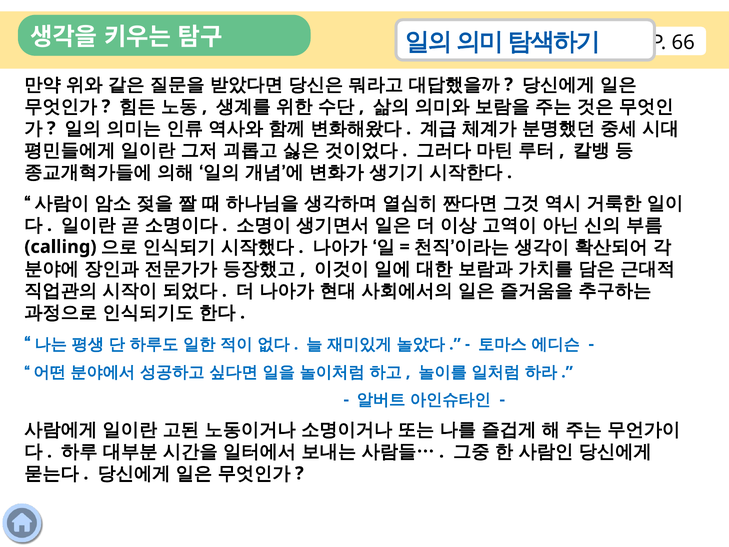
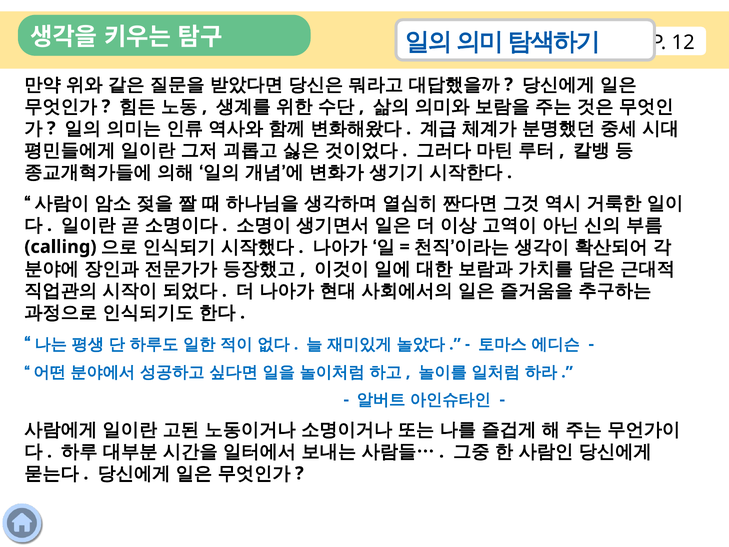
66: 66 -> 12
